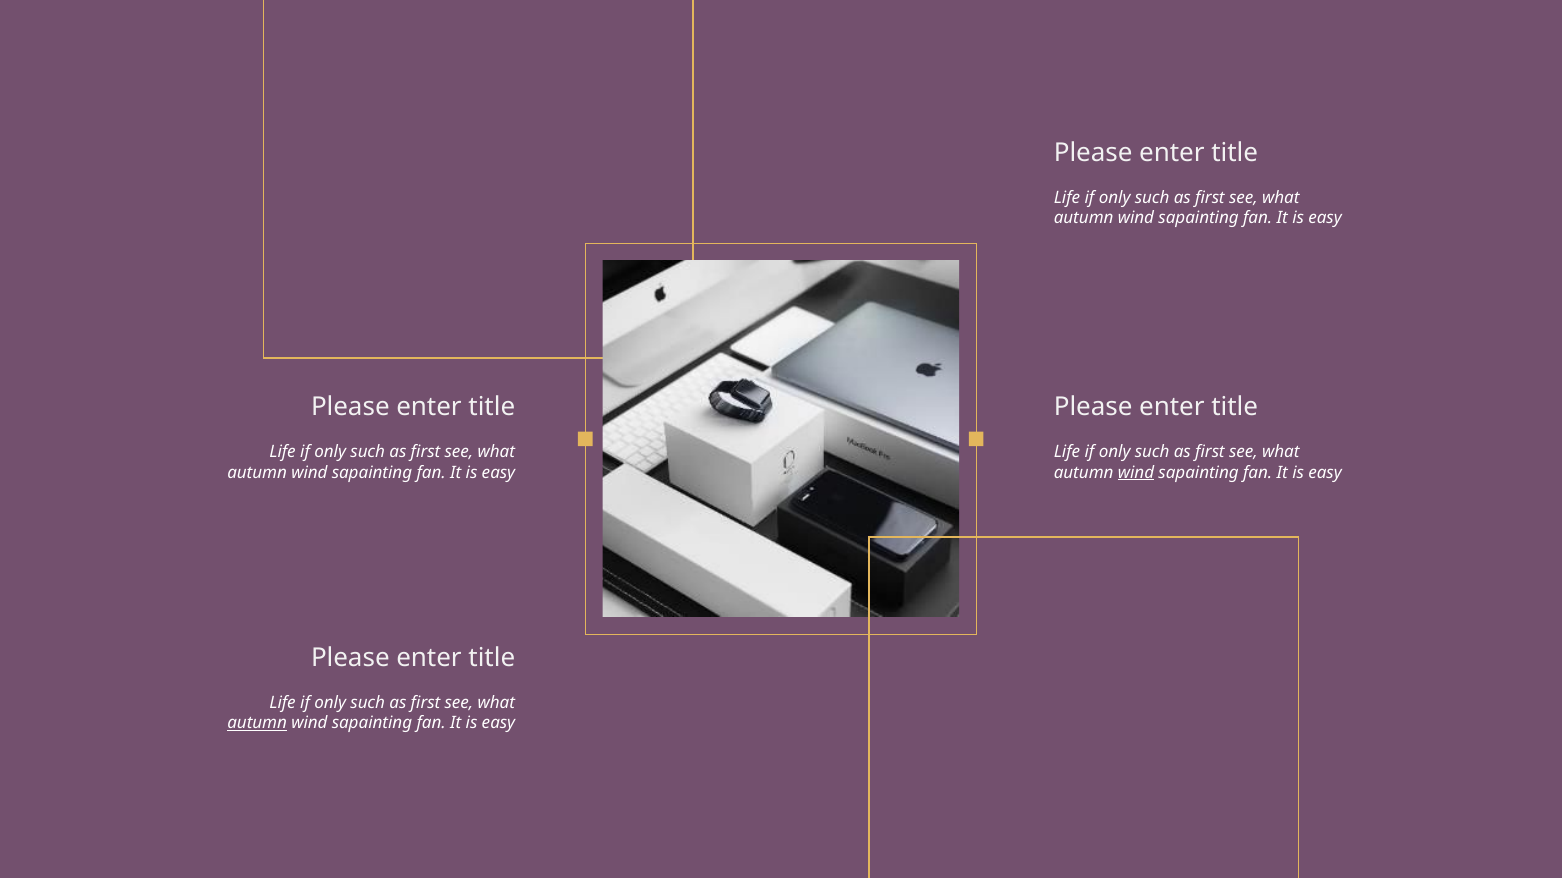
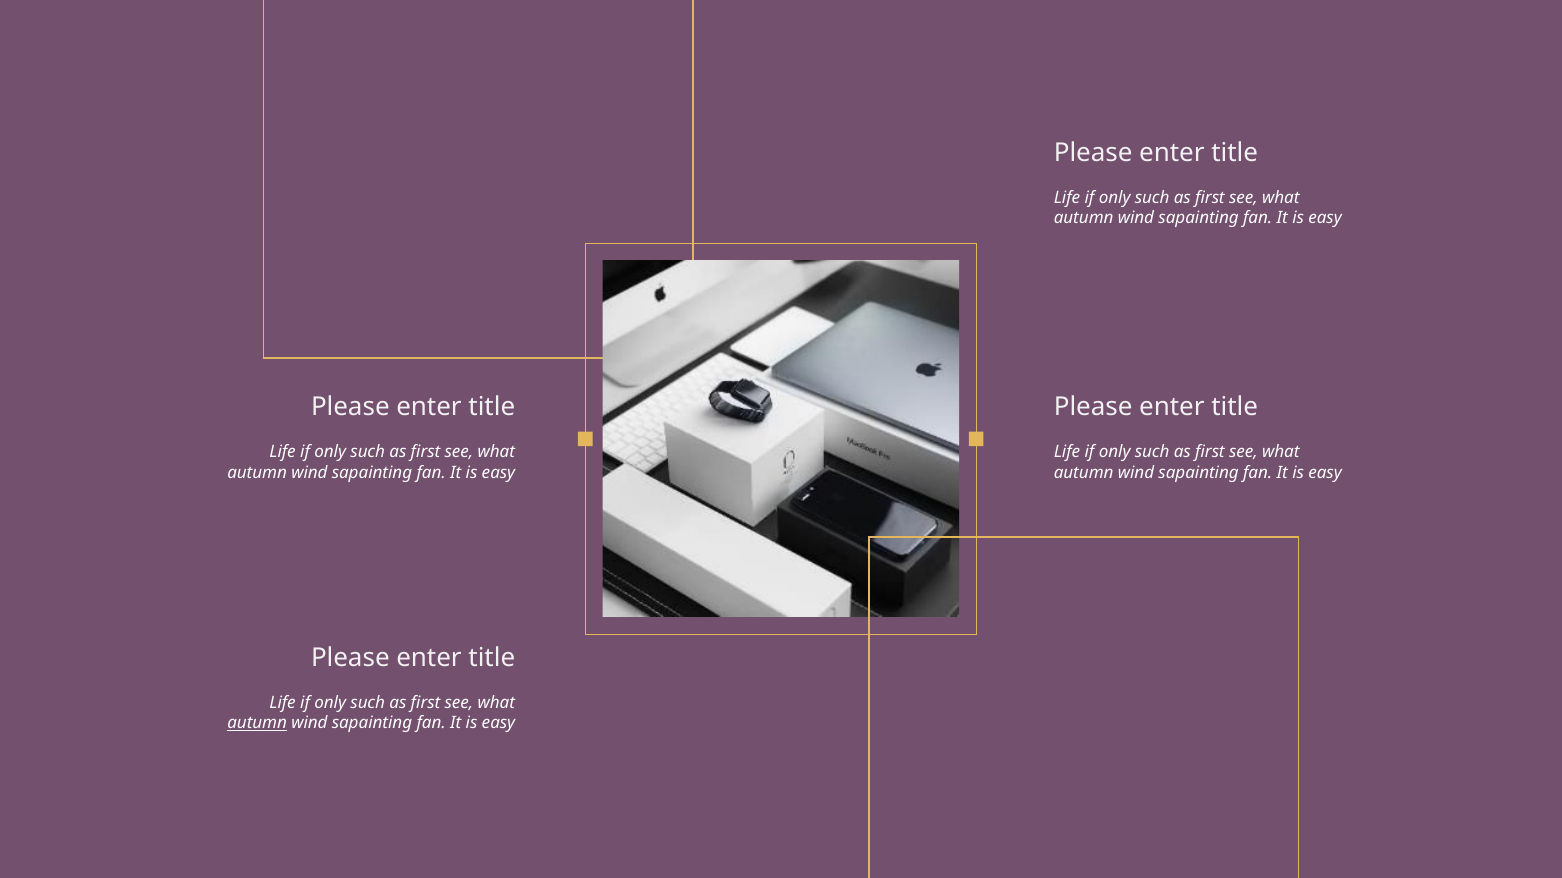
wind at (1136, 473) underline: present -> none
